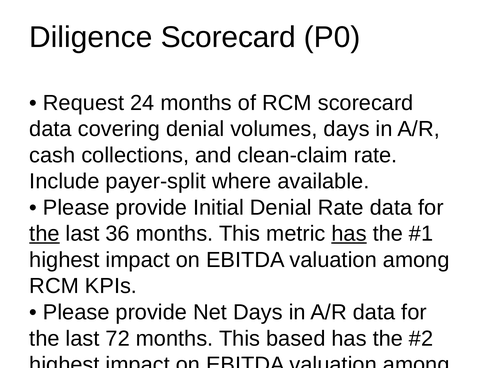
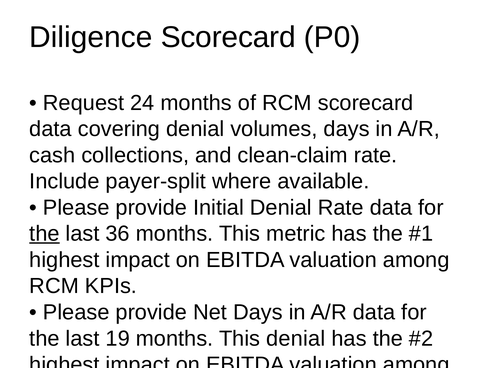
has at (349, 233) underline: present -> none
72: 72 -> 19
This based: based -> denial
